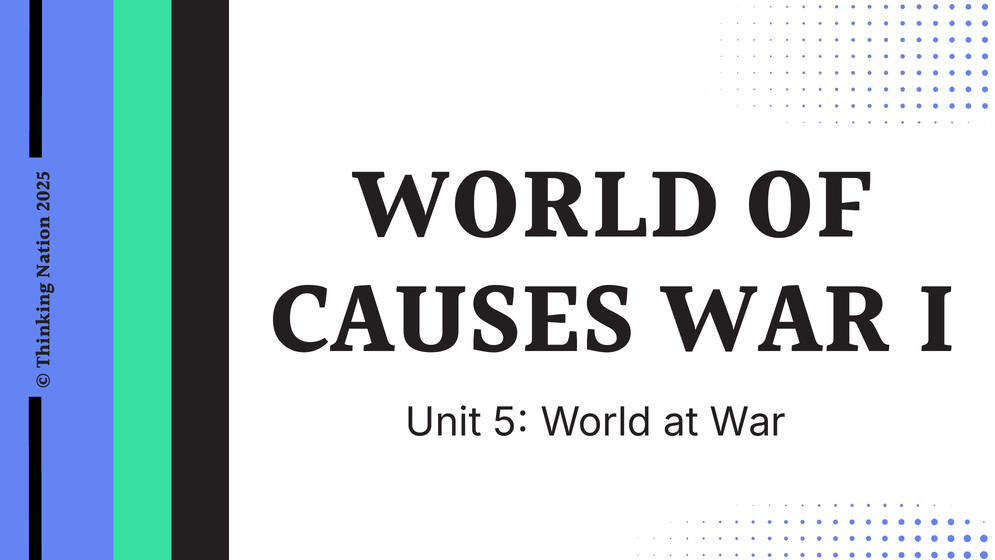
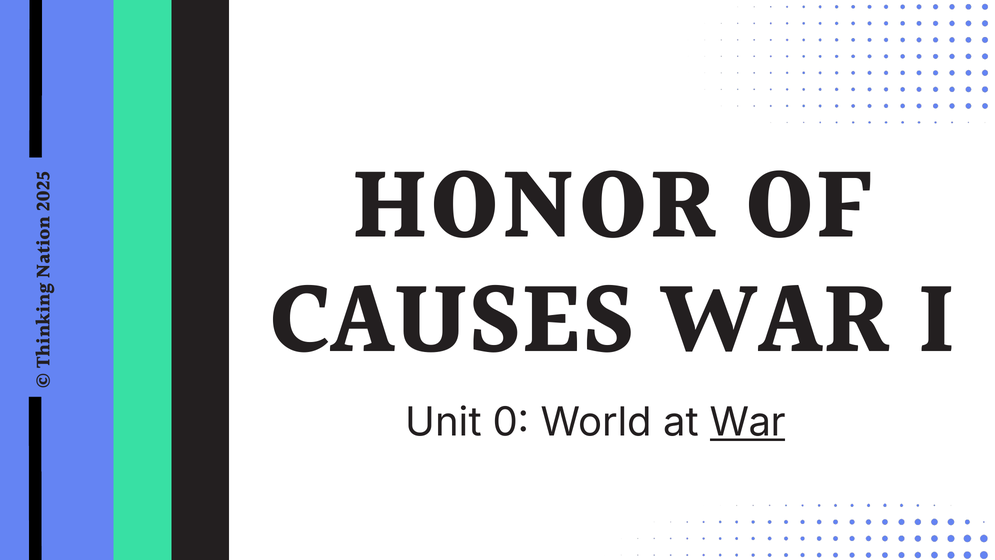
WORLD at (535, 208): WORLD -> HONOR
Unit 5: 5 -> 0
War at (748, 422) underline: none -> present
